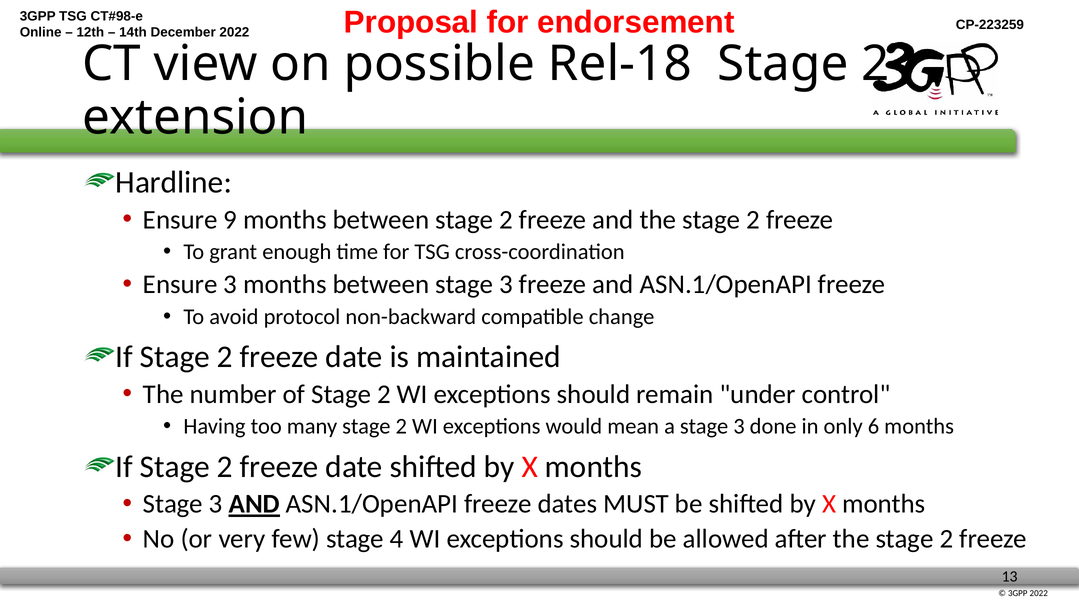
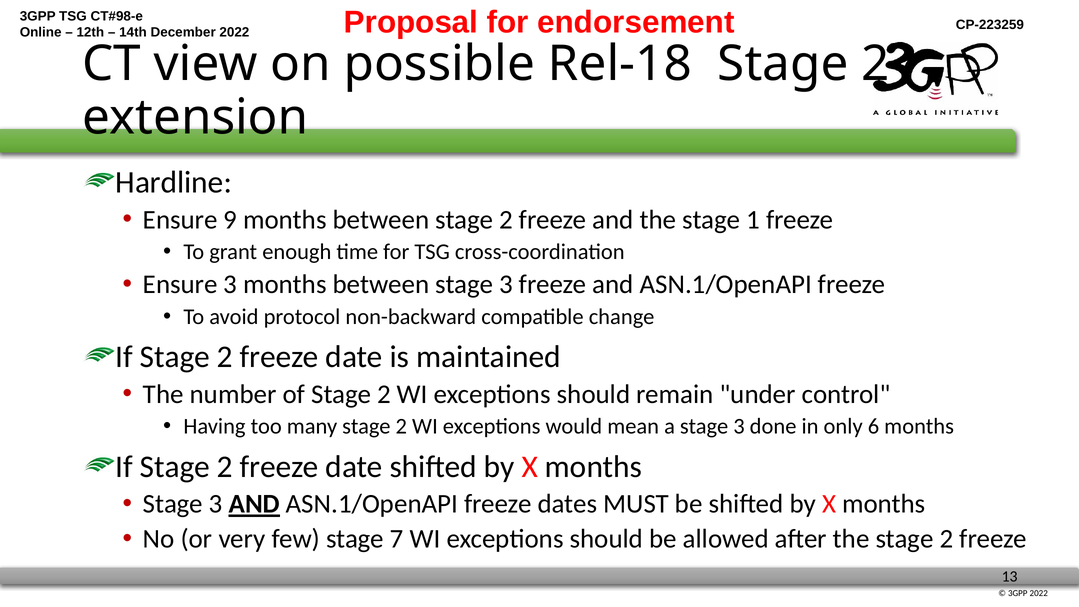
and the stage 2: 2 -> 1
4: 4 -> 7
